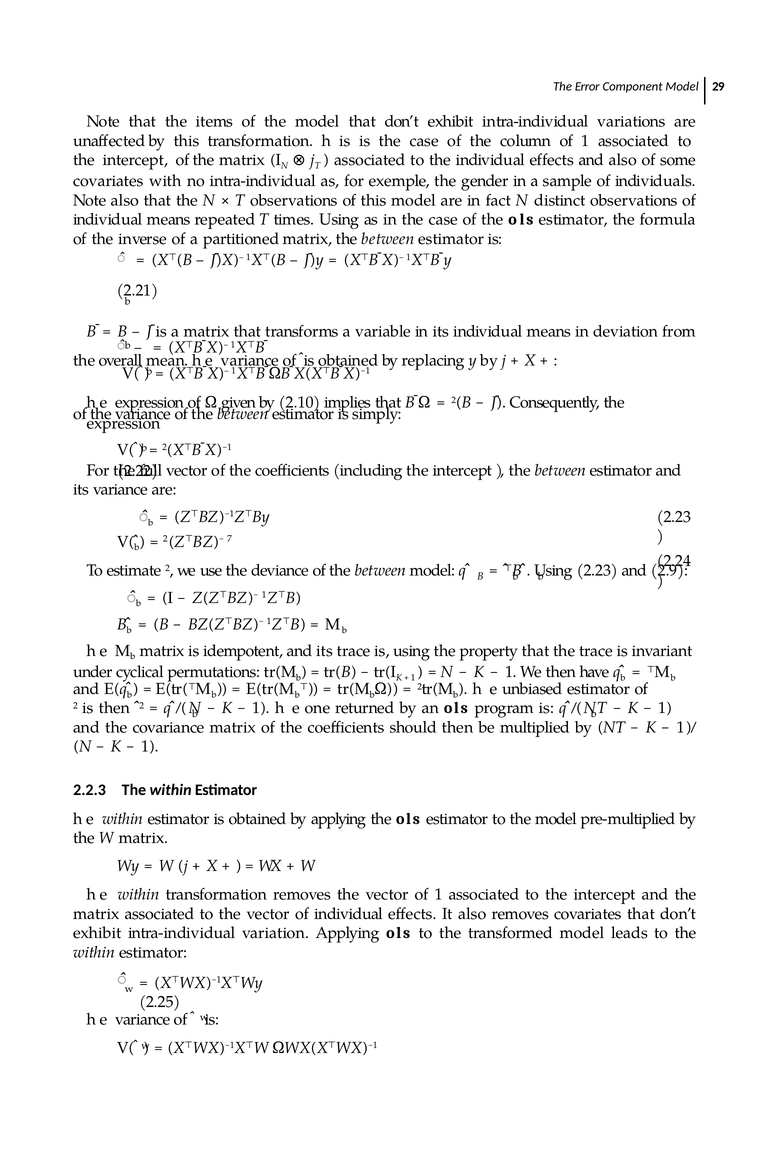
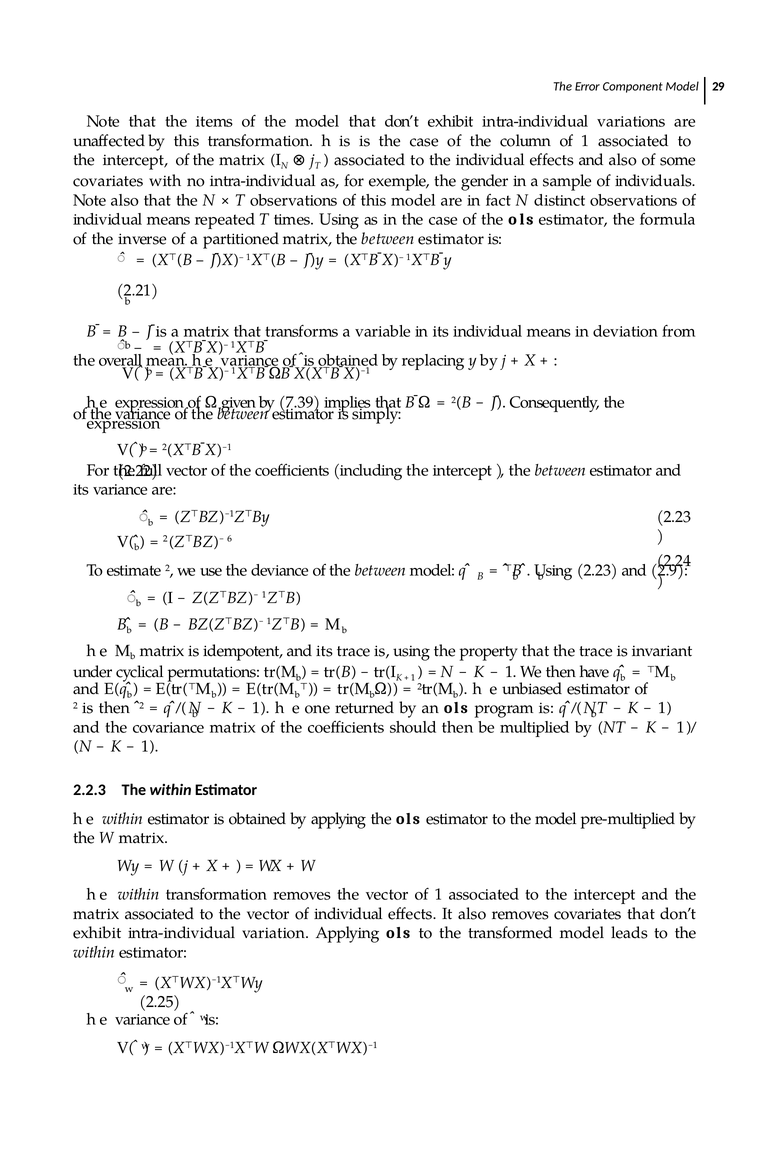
2.10: 2.10 -> 7.39
7: 7 -> 6
